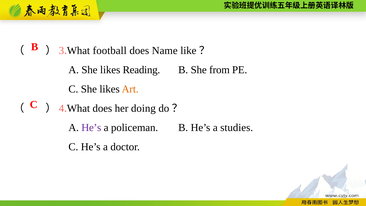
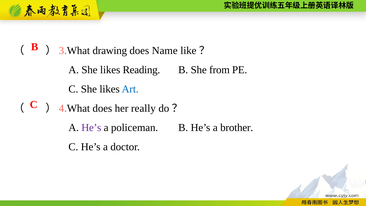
football: football -> drawing
Art colour: orange -> blue
doing: doing -> really
studies: studies -> brother
